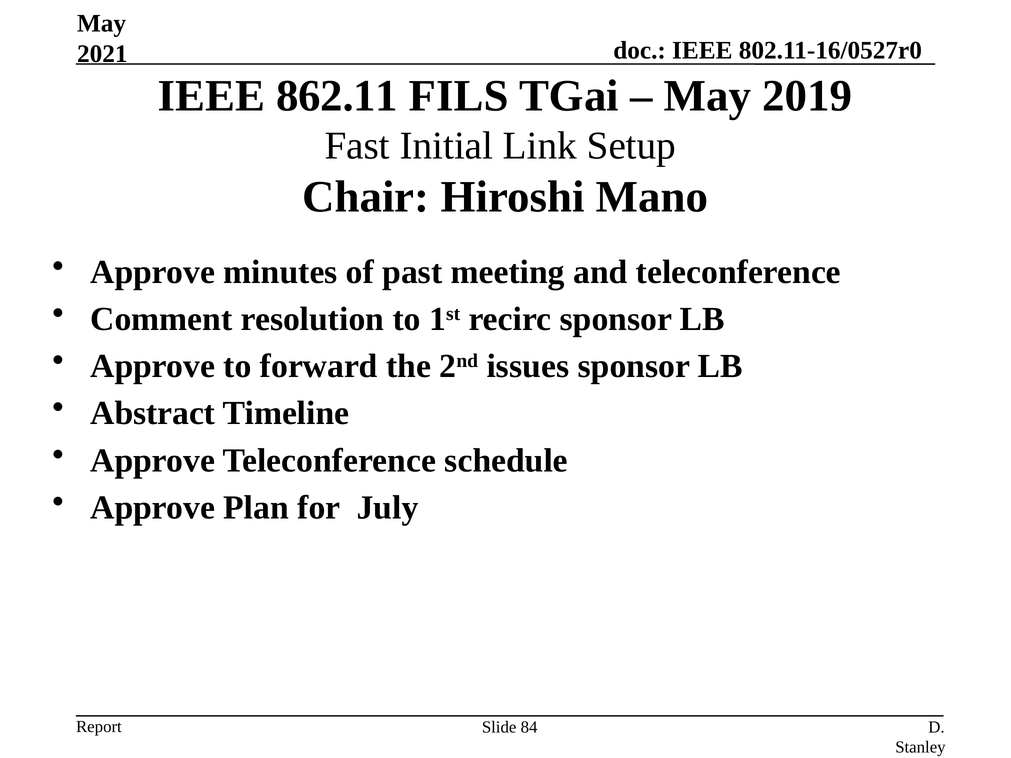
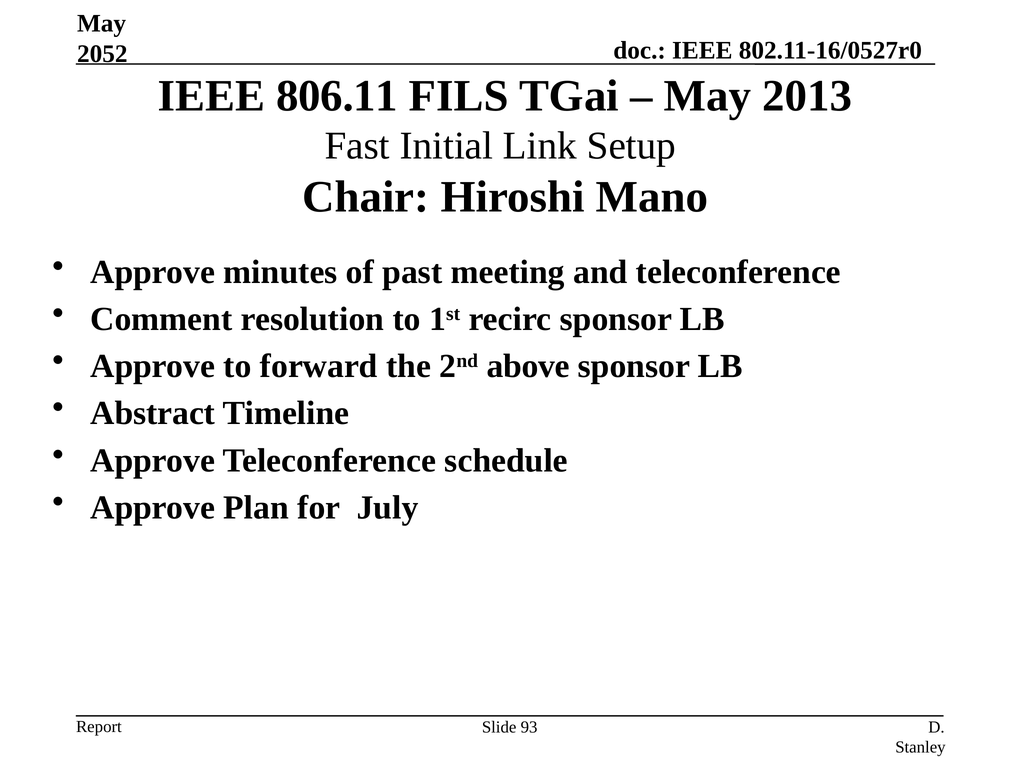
2021: 2021 -> 2052
862.11: 862.11 -> 806.11
2019: 2019 -> 2013
issues: issues -> above
84: 84 -> 93
